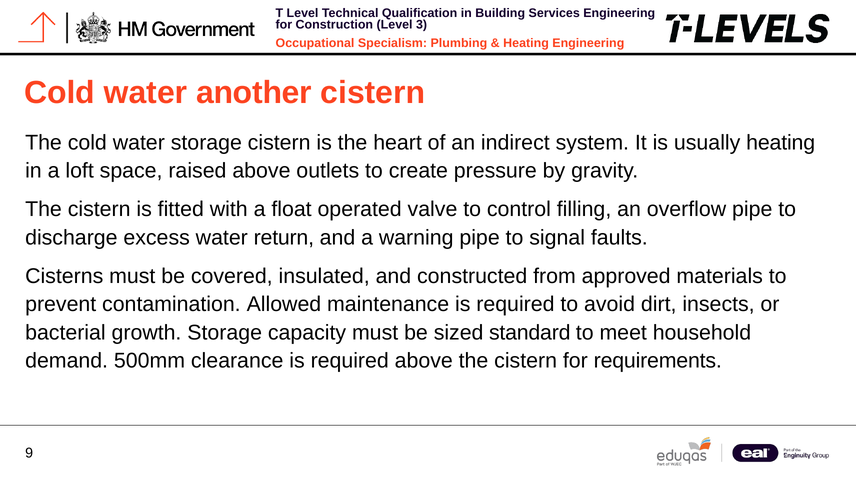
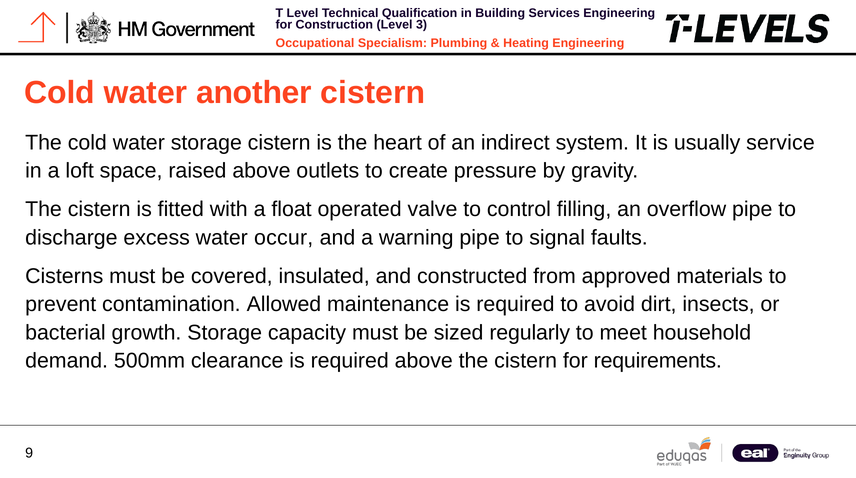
usually heating: heating -> service
return: return -> occur
standard: standard -> regularly
